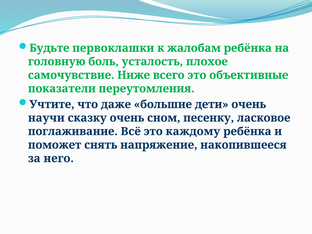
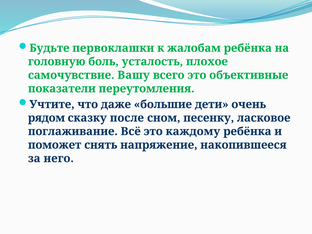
Ниже: Ниже -> Вашу
научи: научи -> рядом
сказку очень: очень -> после
